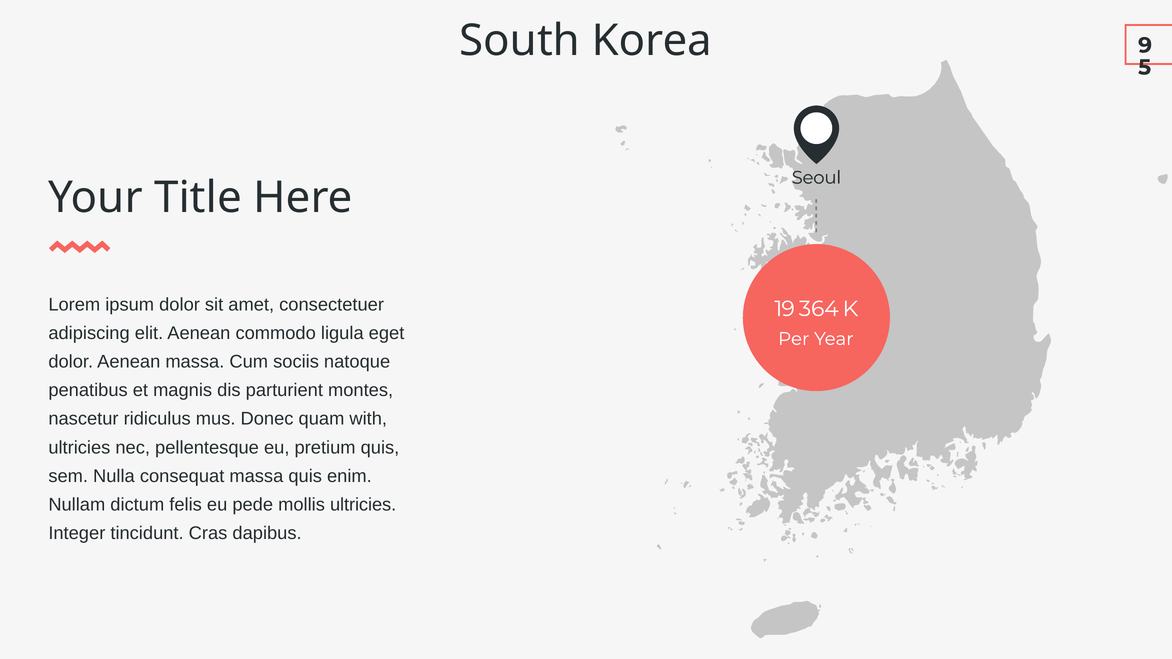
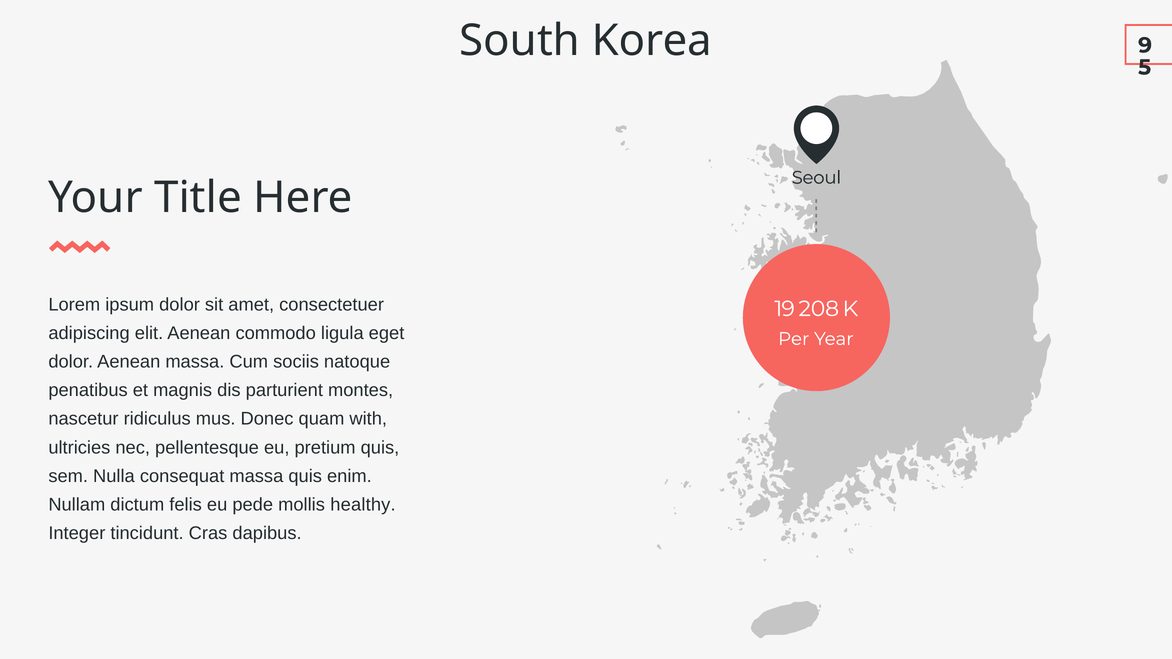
364: 364 -> 208
mollis ultricies: ultricies -> healthy
